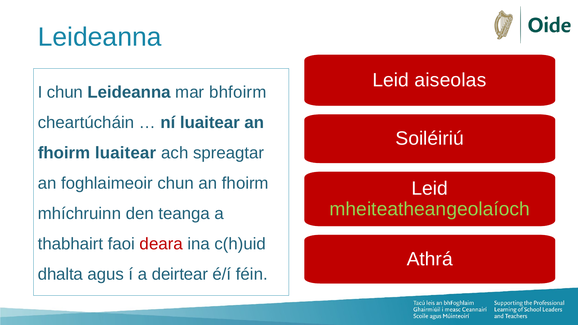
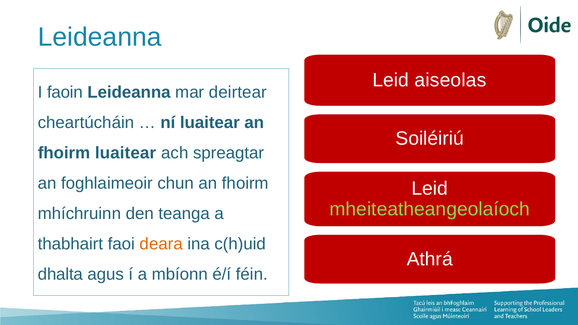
I chun: chun -> faoin
bhfoirm: bhfoirm -> deirtear
deara colour: red -> orange
deirtear: deirtear -> mbíonn
